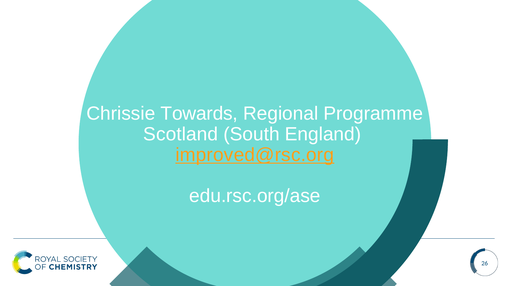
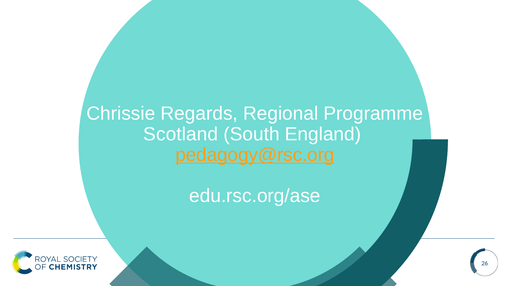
Towards: Towards -> Regards
improved@rsc.org: improved@rsc.org -> pedagogy@rsc.org
